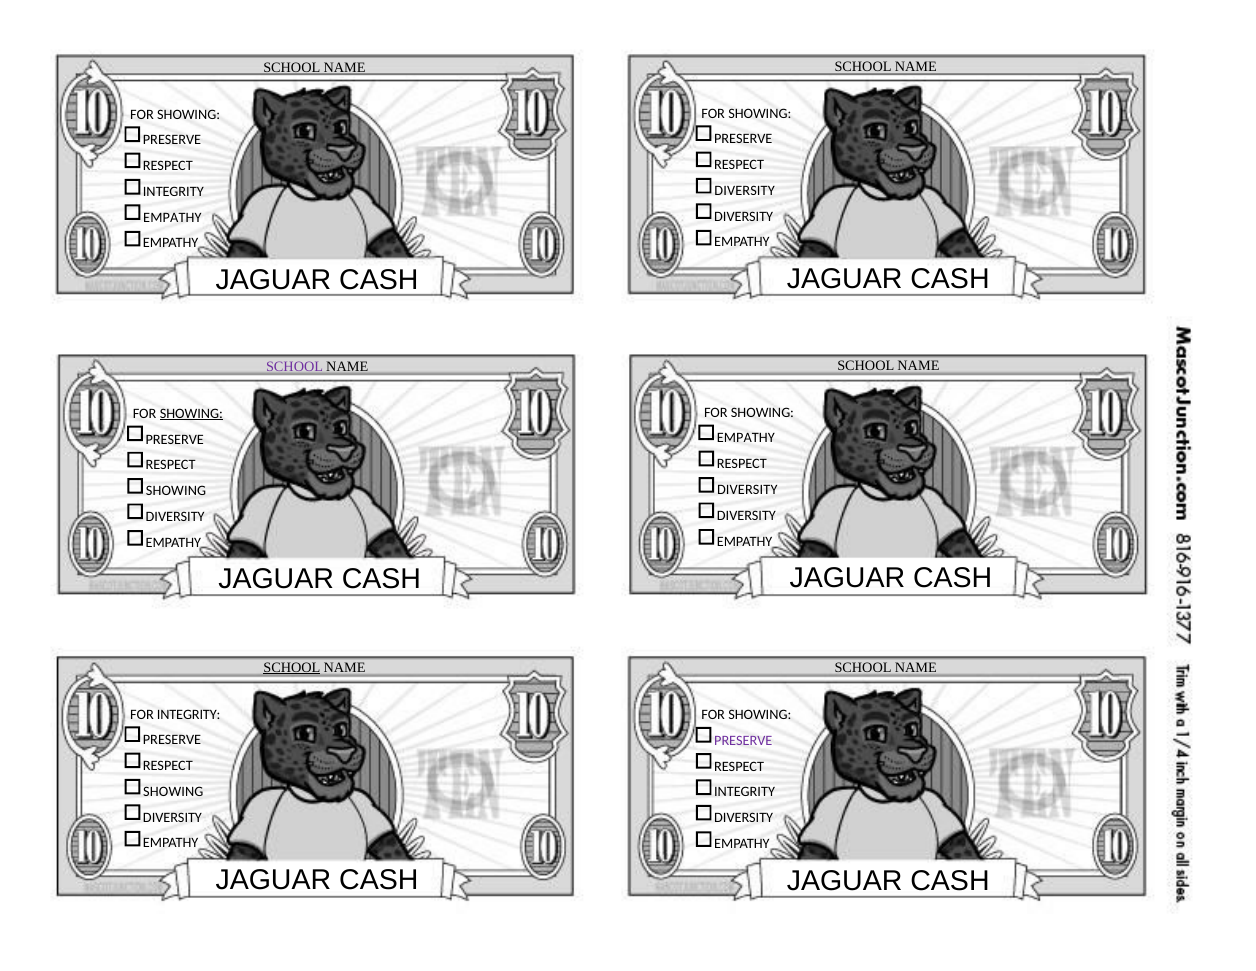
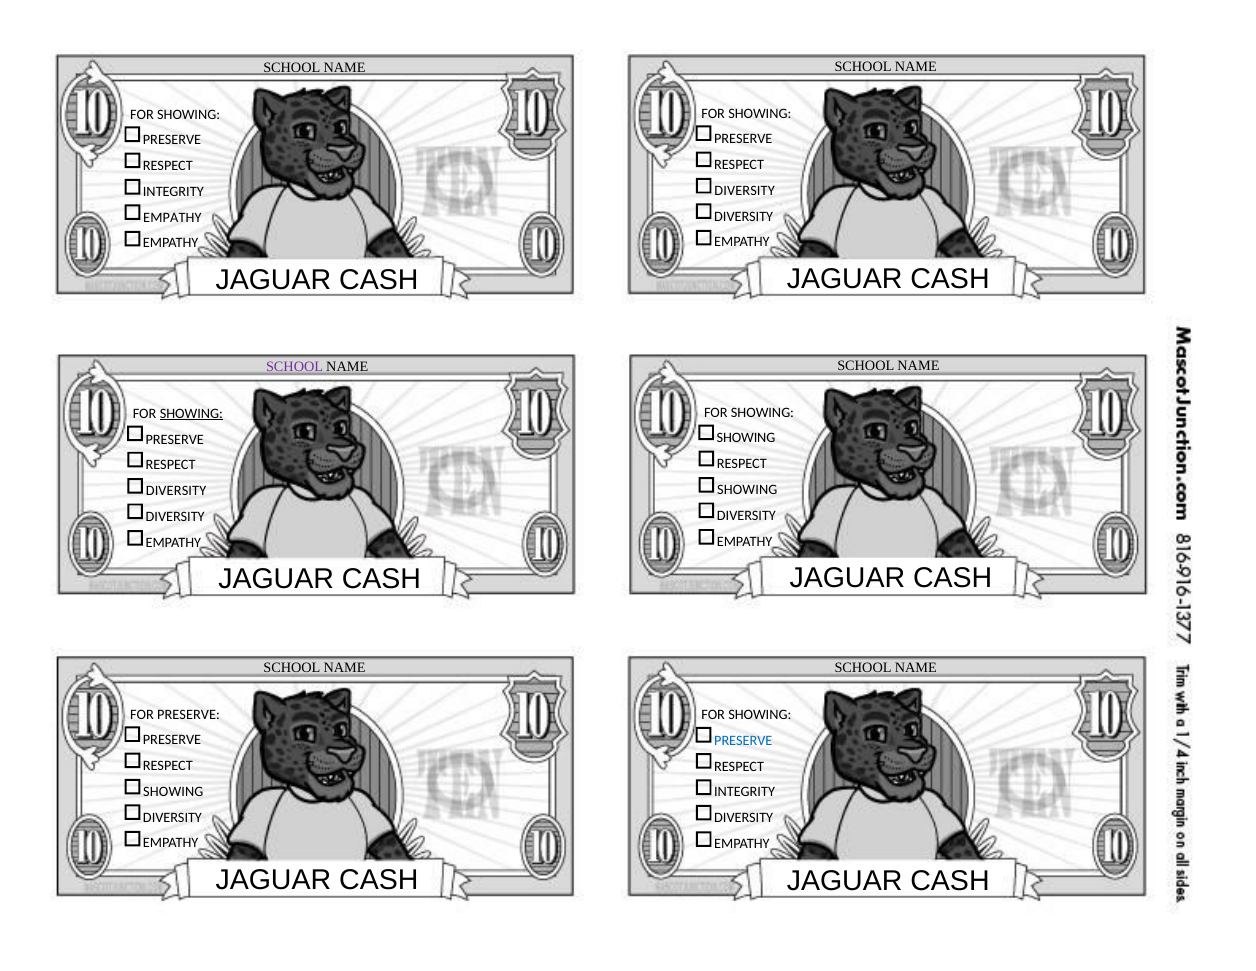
EMPATHY at (746, 438): EMPATHY -> SHOWING
DIVERSITY at (747, 490): DIVERSITY -> SHOWING
SHOWING at (176, 491): SHOWING -> DIVERSITY
SCHOOL at (292, 667) underline: present -> none
FOR INTEGRITY: INTEGRITY -> PRESERVE
PRESERVE at (743, 740) colour: purple -> blue
